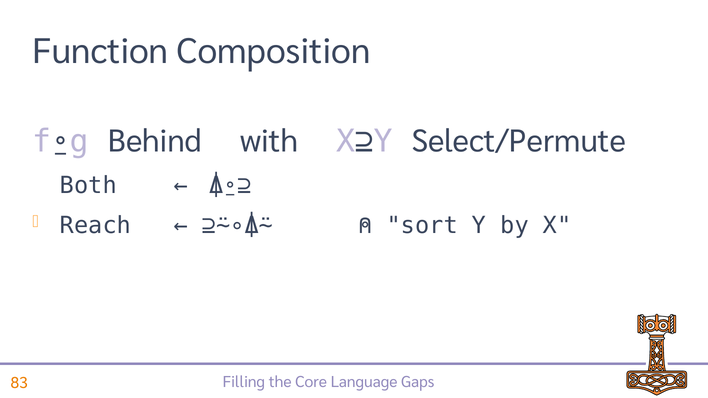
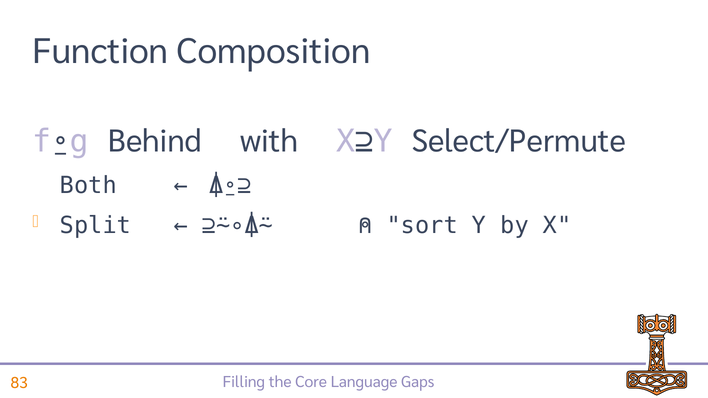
Reach: Reach -> Split
